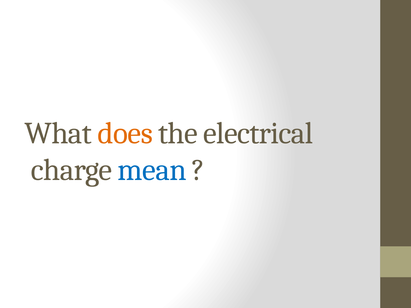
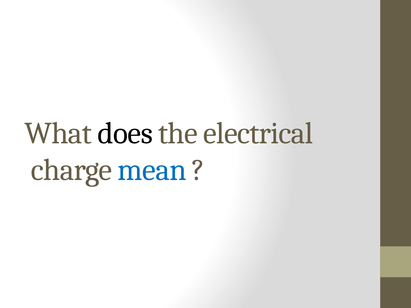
does colour: orange -> black
